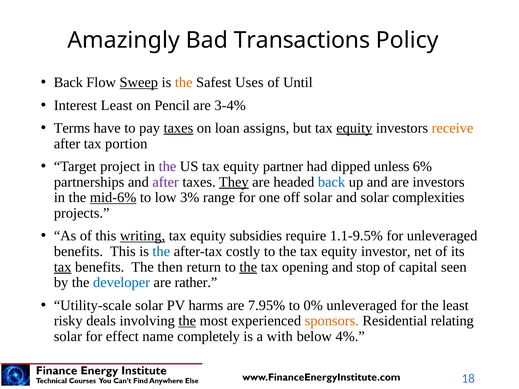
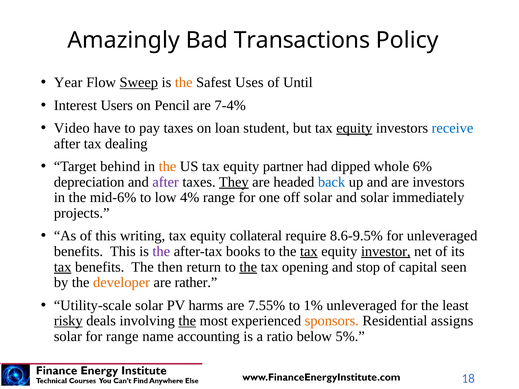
Back at (68, 83): Back -> Year
Interest Least: Least -> Users
3-4%: 3-4% -> 7-4%
Terms: Terms -> Video
taxes at (178, 128) underline: present -> none
assigns: assigns -> student
receive colour: orange -> blue
portion: portion -> dealing
project: project -> behind
the at (167, 166) colour: purple -> orange
unless: unless -> whole
partnerships: partnerships -> depreciation
mid-6% underline: present -> none
3%: 3% -> 4%
complexities: complexities -> immediately
writing underline: present -> none
subsidies: subsidies -> collateral
1.1-9.5%: 1.1-9.5% -> 8.6-9.5%
the at (161, 252) colour: blue -> purple
costly: costly -> books
tax at (309, 252) underline: none -> present
investor underline: none -> present
developer colour: blue -> orange
7.95%: 7.95% -> 7.55%
0%: 0% -> 1%
risky underline: none -> present
relating: relating -> assigns
for effect: effect -> range
completely: completely -> accounting
with: with -> ratio
4%: 4% -> 5%
